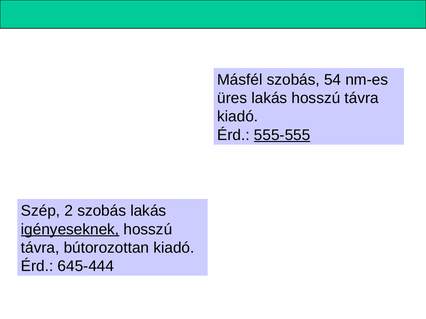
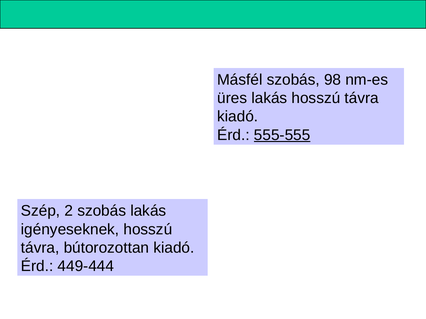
54: 54 -> 98
igényeseknek underline: present -> none
645-444: 645-444 -> 449-444
